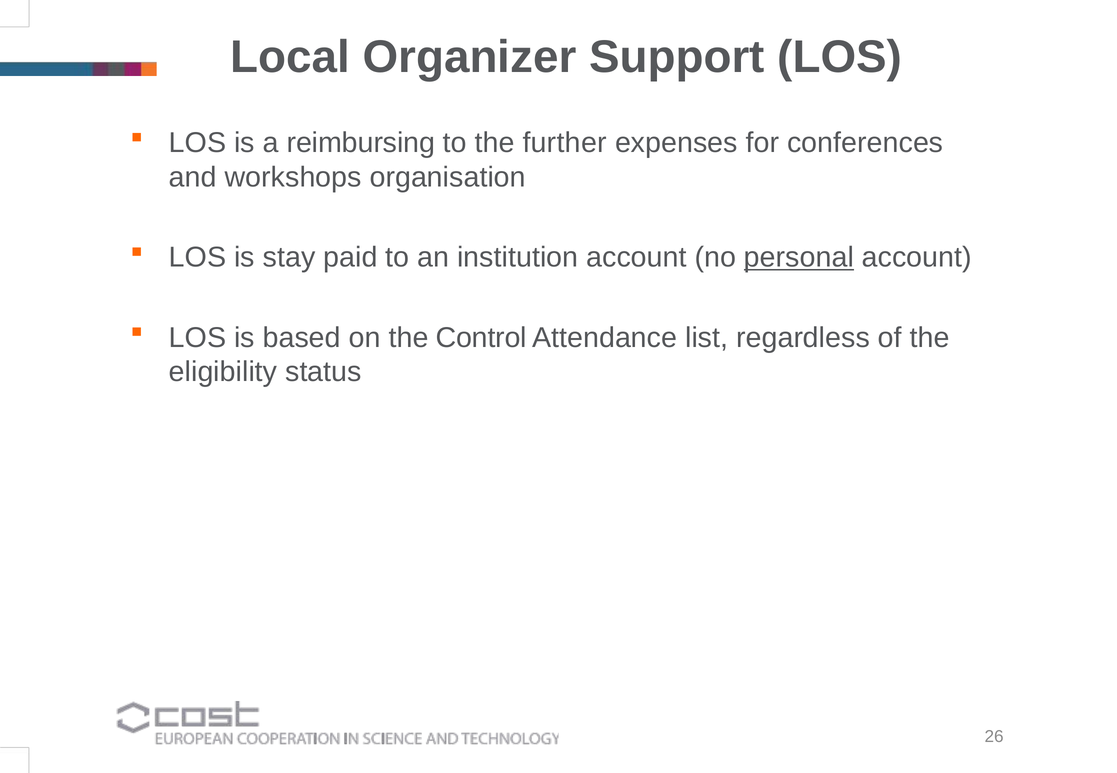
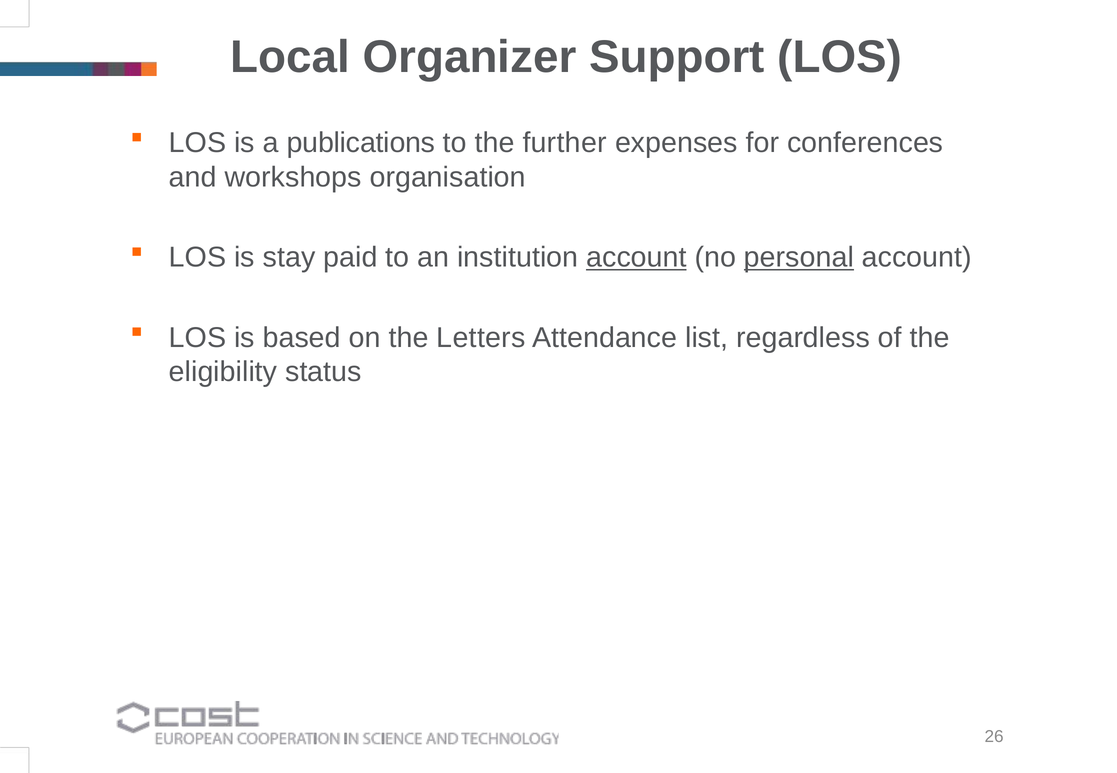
reimbursing: reimbursing -> publications
account at (636, 258) underline: none -> present
Control: Control -> Letters
